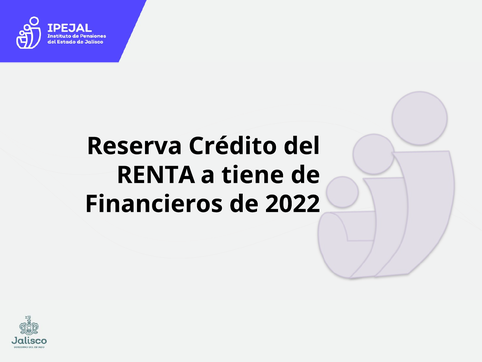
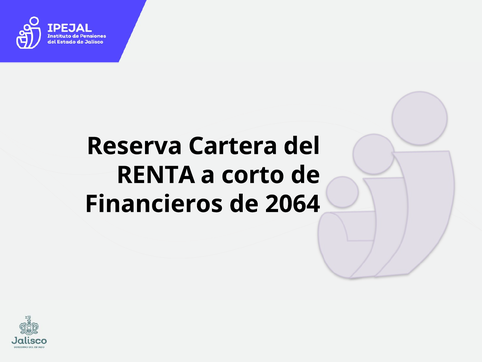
Crédito: Crédito -> Cartera
tiene: tiene -> corto
2022: 2022 -> 2064
